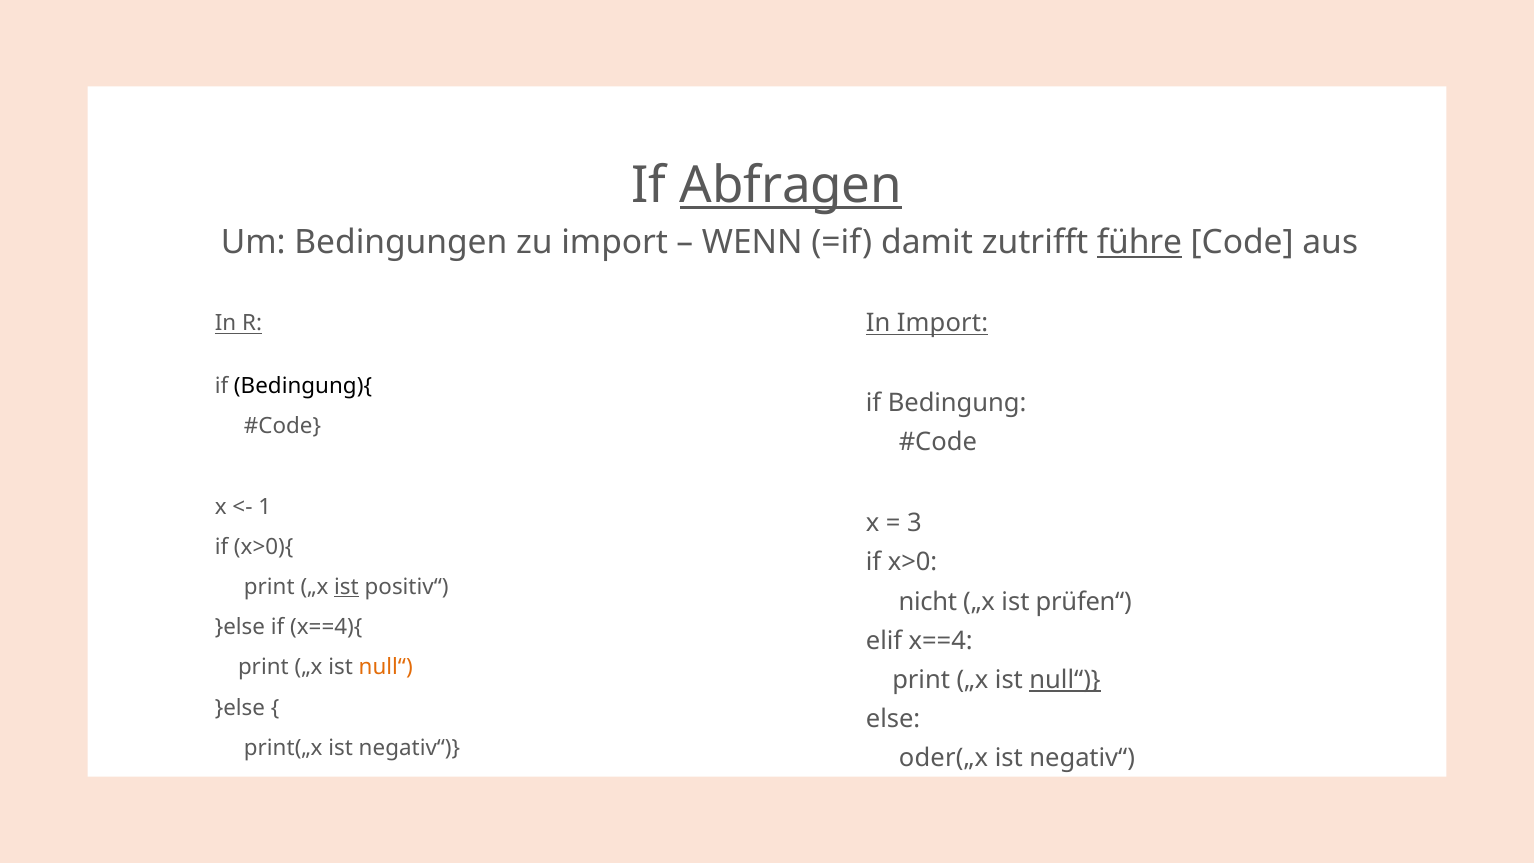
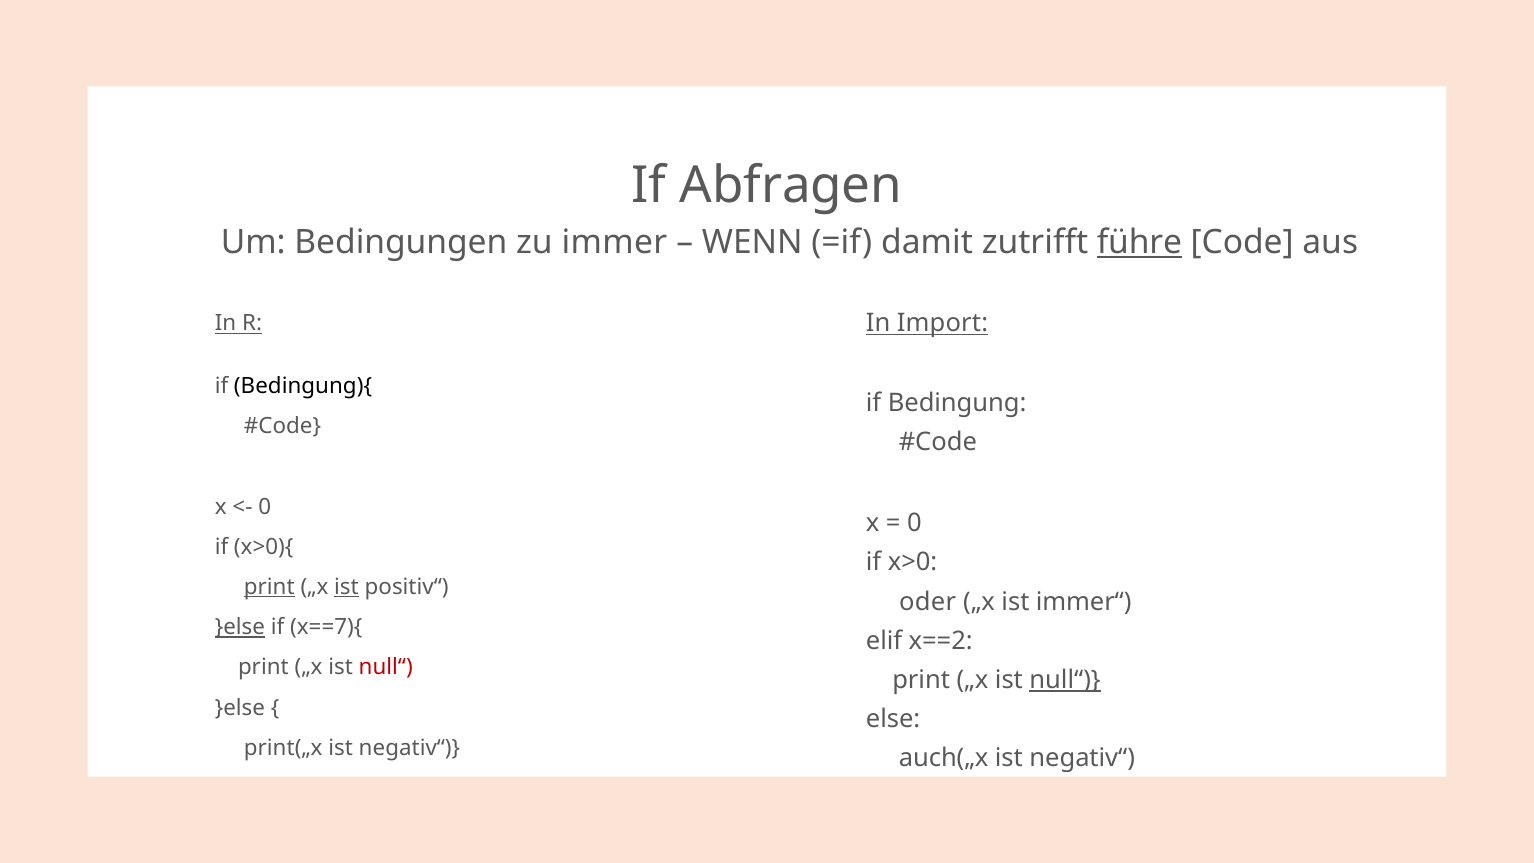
Abfragen underline: present -> none
zu import: import -> immer
1 at (265, 507): 1 -> 0
3 at (914, 523): 3 -> 0
print at (269, 587) underline: none -> present
nicht: nicht -> oder
prüfen“: prüfen“ -> immer“
}else at (240, 627) underline: none -> present
x==4){: x==4){ -> x==7){
x==4: x==4 -> x==2
null“ at (386, 667) colour: orange -> red
oder(„x: oder(„x -> auch(„x
